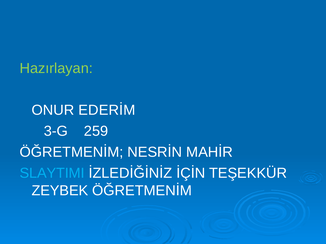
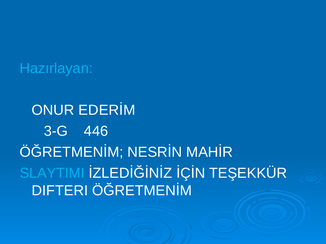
Hazırlayan colour: light green -> light blue
259: 259 -> 446
ZEYBEK: ZEYBEK -> DIFTERI
